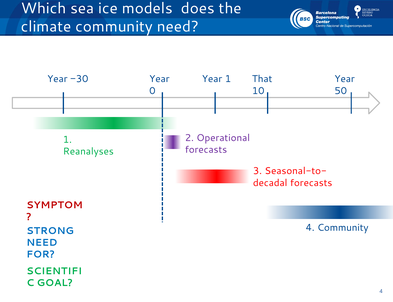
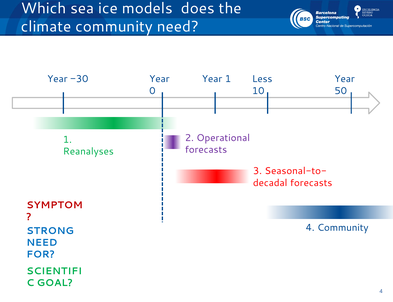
That: That -> Less
